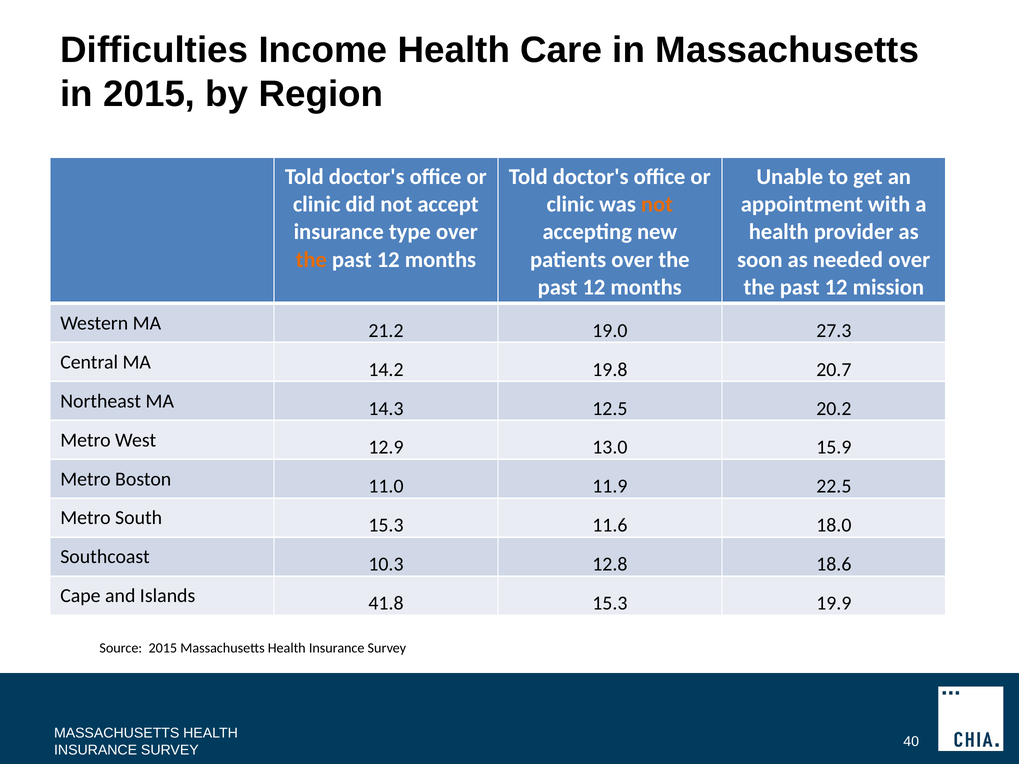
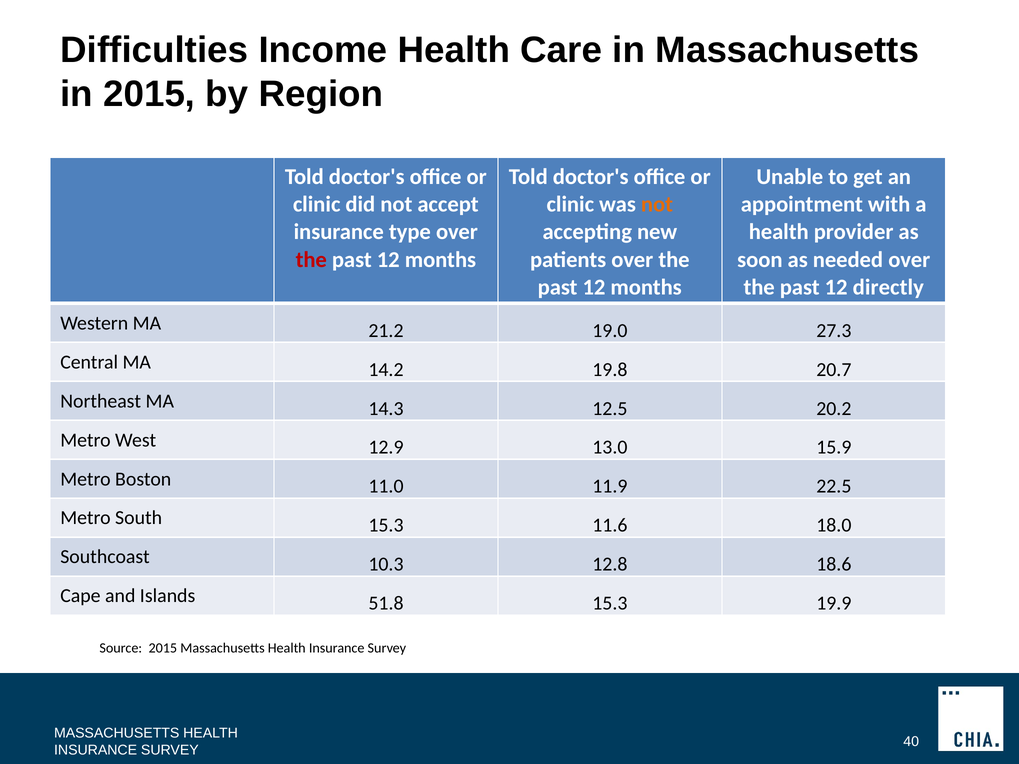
the at (311, 260) colour: orange -> red
mission: mission -> directly
41.8: 41.8 -> 51.8
